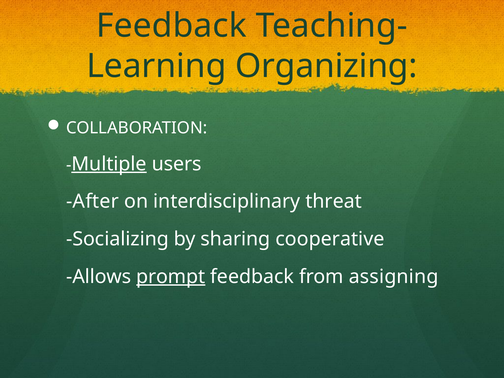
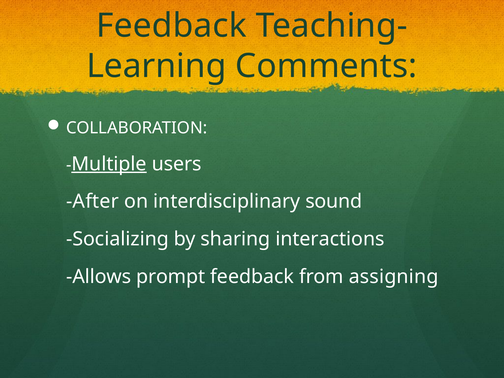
Organizing: Organizing -> Comments
threat: threat -> sound
cooperative: cooperative -> interactions
prompt underline: present -> none
